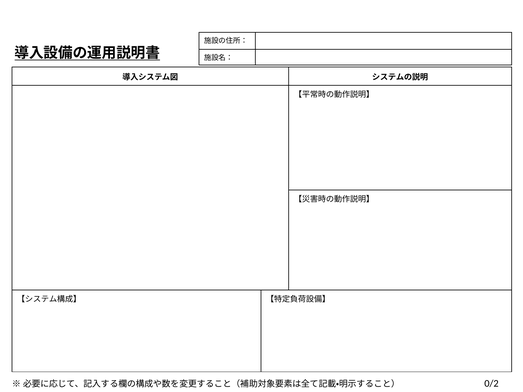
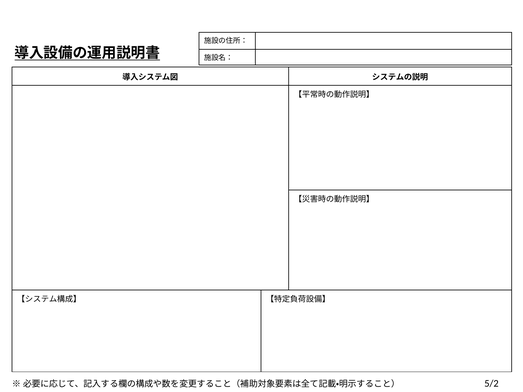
0/2: 0/2 -> 5/2
